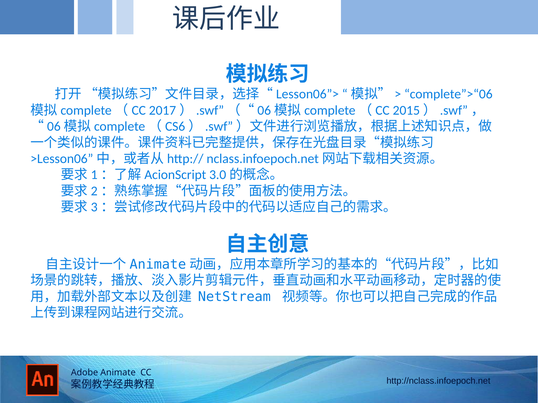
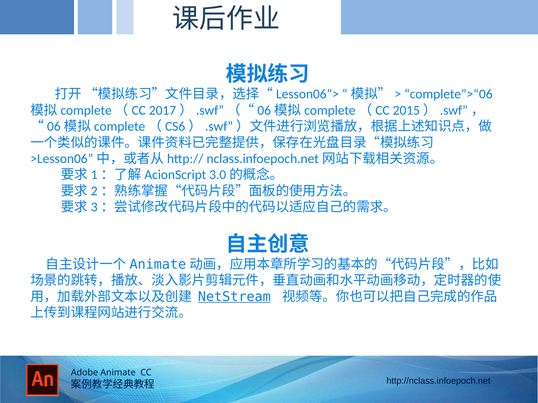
NetStream underline: none -> present
